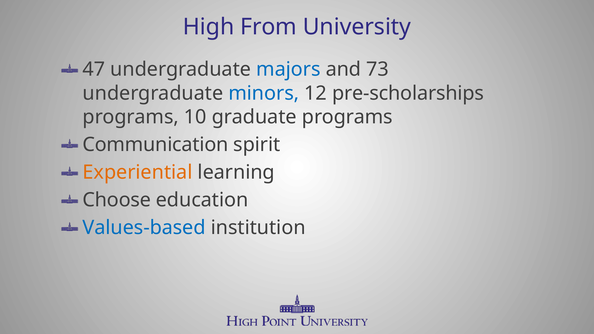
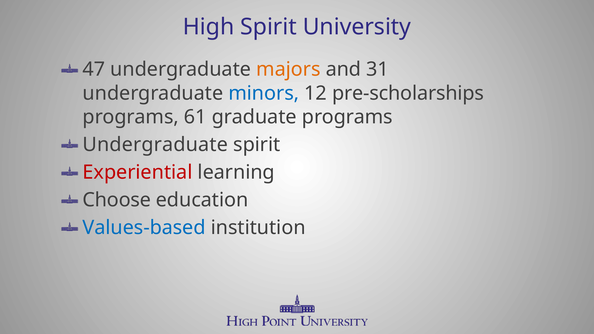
High From: From -> Spirit
majors colour: blue -> orange
73: 73 -> 31
10: 10 -> 61
Communication at (155, 145): Communication -> Undergraduate
Experiential colour: orange -> red
